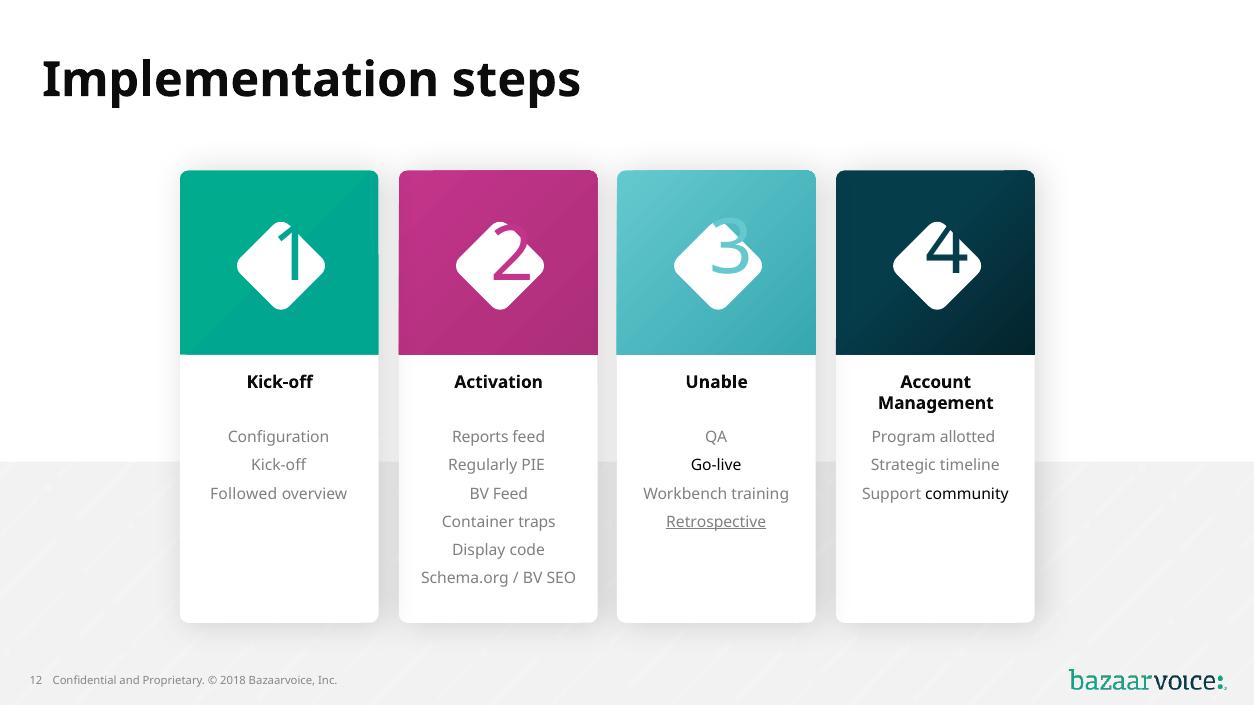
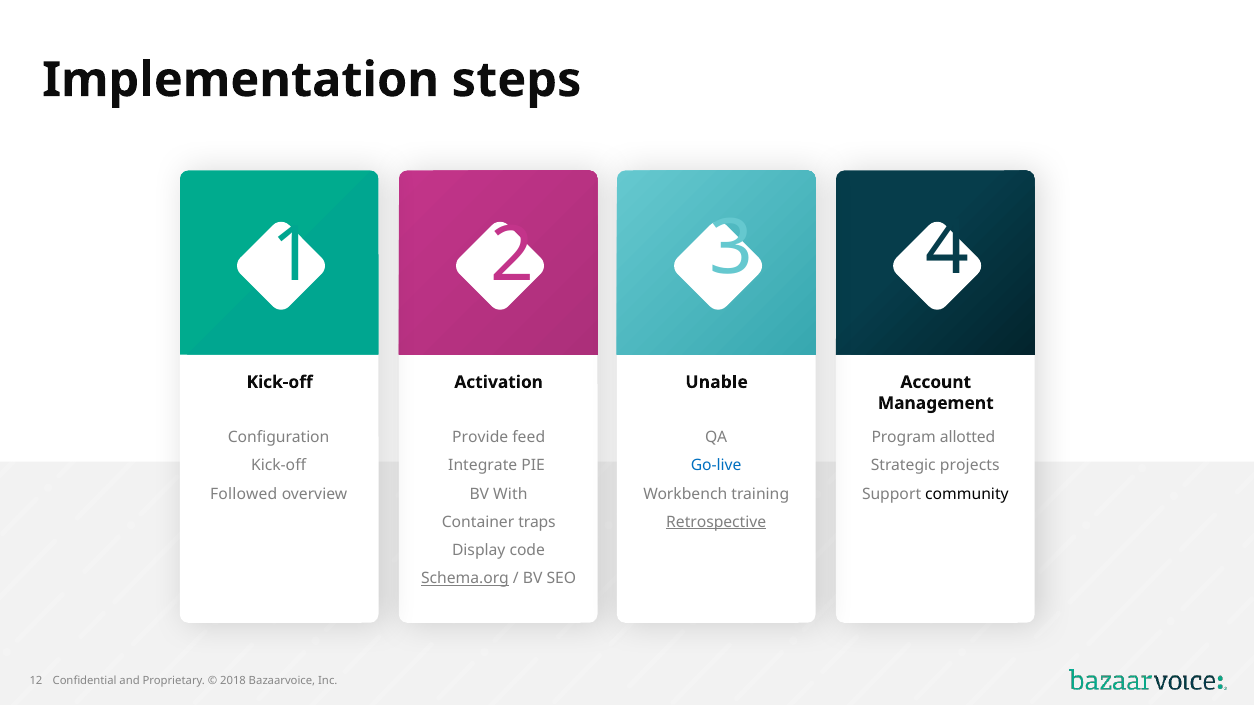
Reports: Reports -> Provide
Regularly: Regularly -> Integrate
Go-live colour: black -> blue
timeline: timeline -> projects
BV Feed: Feed -> With
Schema.org underline: none -> present
